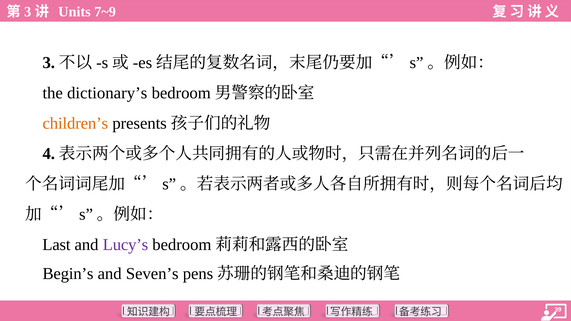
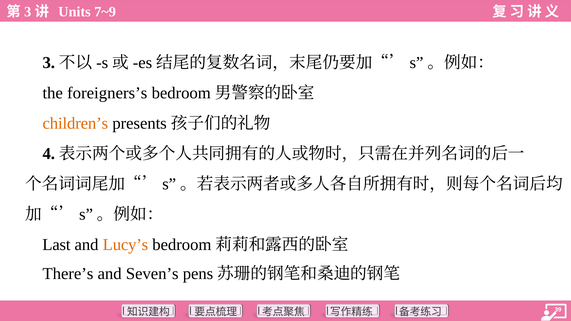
dictionary’s: dictionary’s -> foreigners’s
Lucy’s colour: purple -> orange
Begin’s: Begin’s -> There’s
